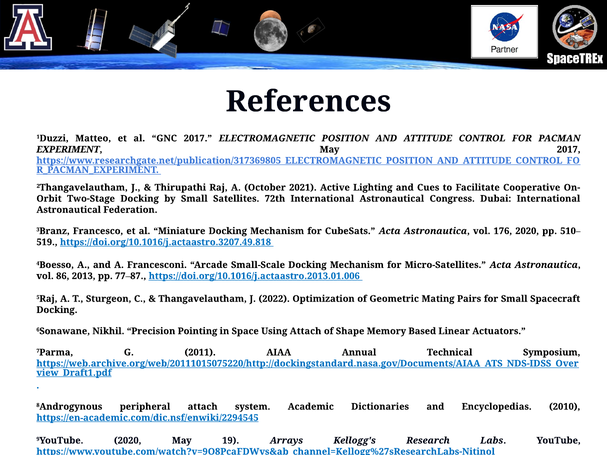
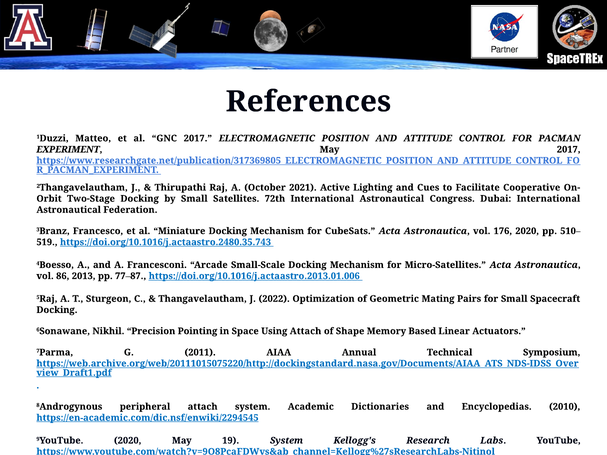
https://doi.org/10.1016/j.actaastro.3207.49.818: https://doi.org/10.1016/j.actaastro.3207.49.818 -> https://doi.org/10.1016/j.actaastro.2480.35.743
19 Arrays: Arrays -> System
